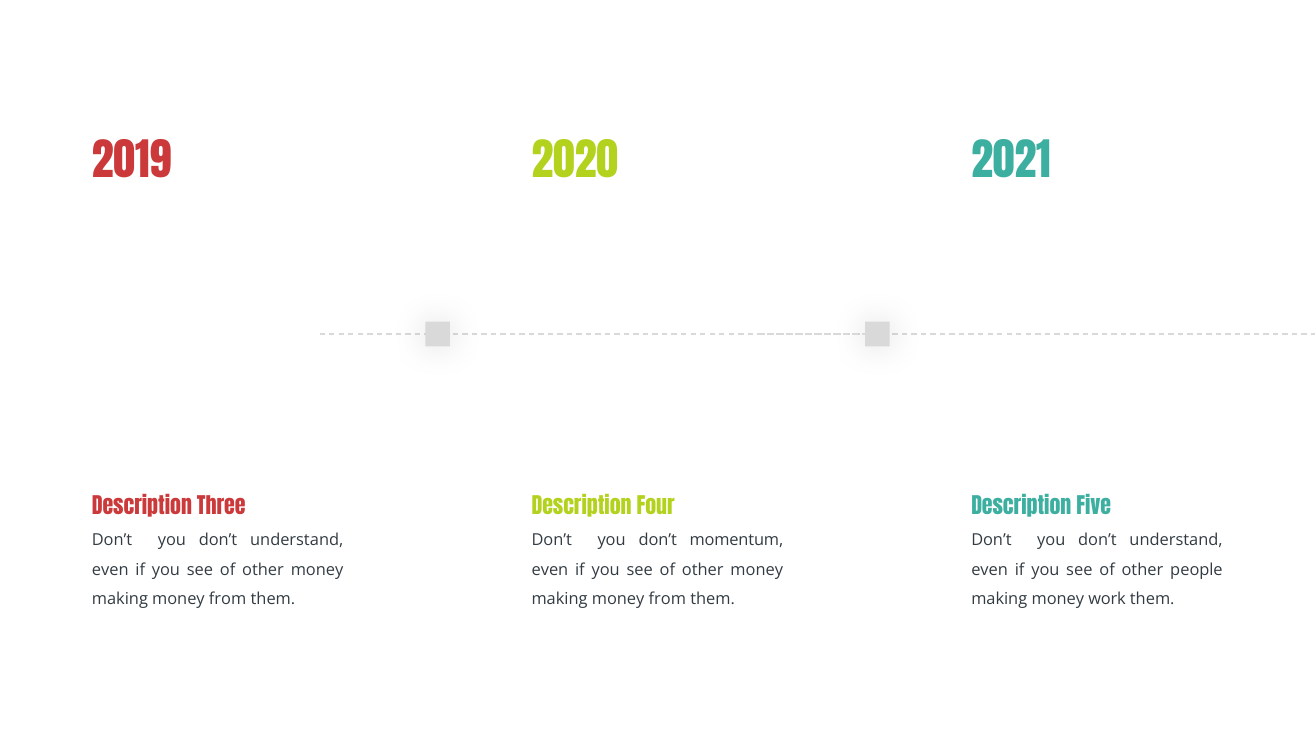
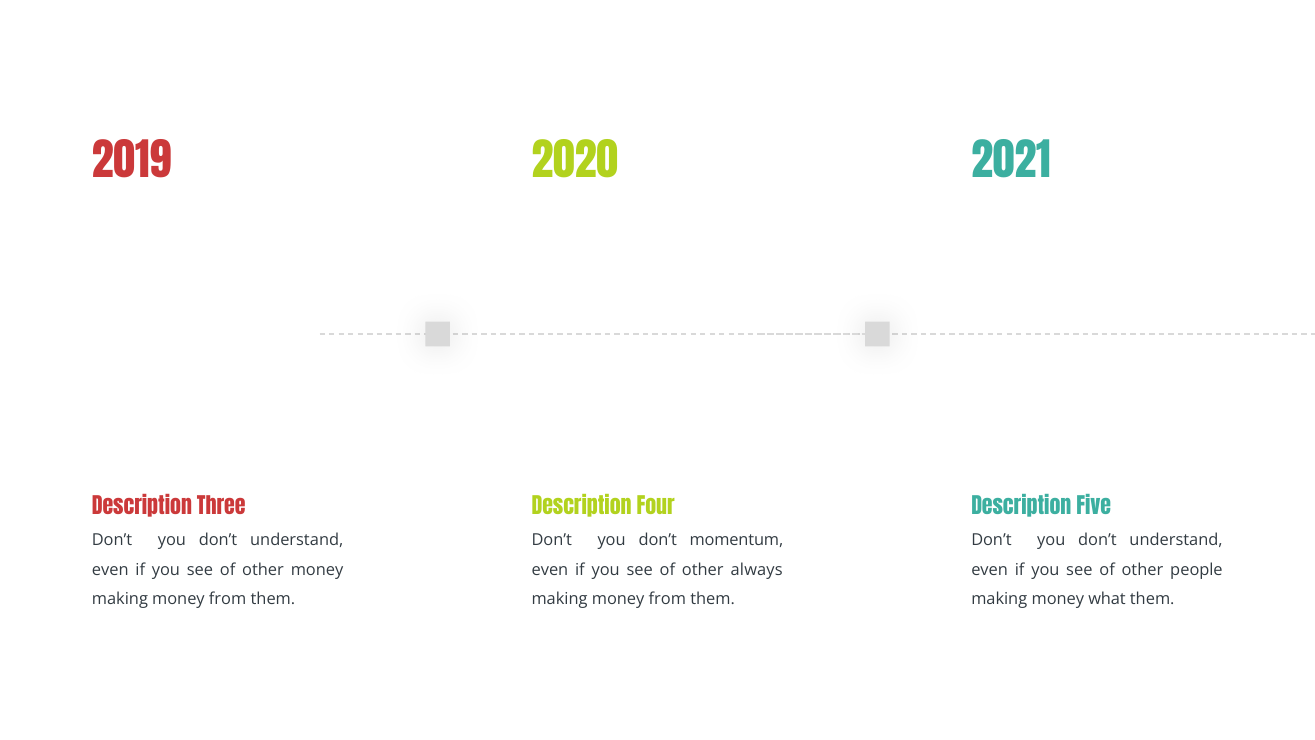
money at (757, 570): money -> always
work: work -> what
